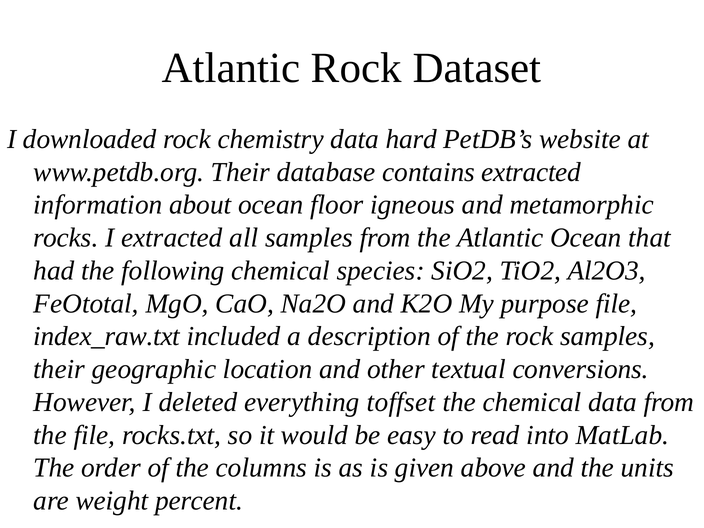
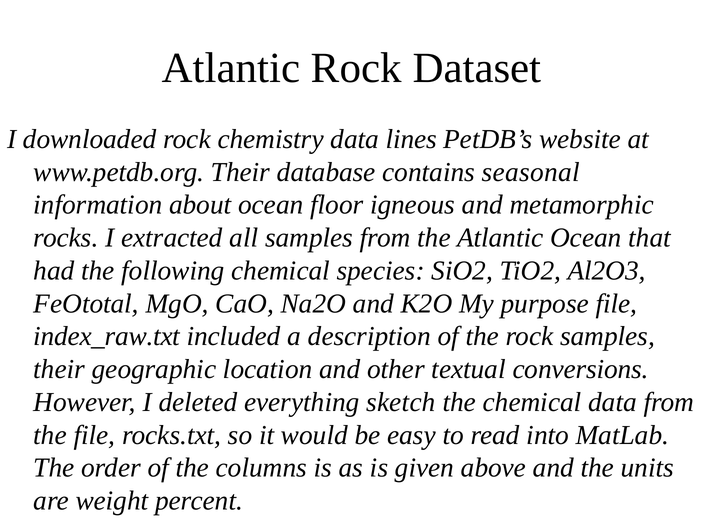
hard: hard -> lines
contains extracted: extracted -> seasonal
toffset: toffset -> sketch
